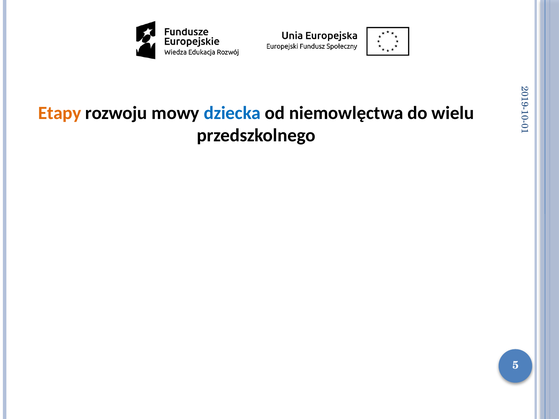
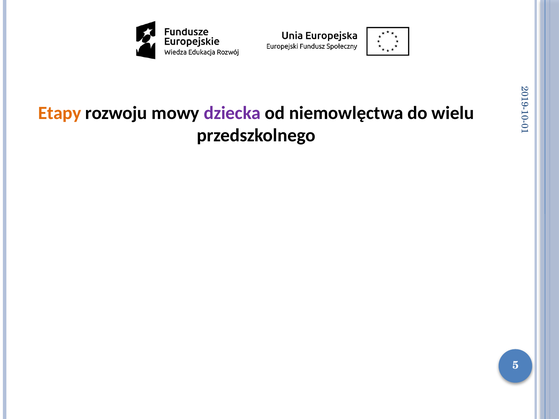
dziecka colour: blue -> purple
